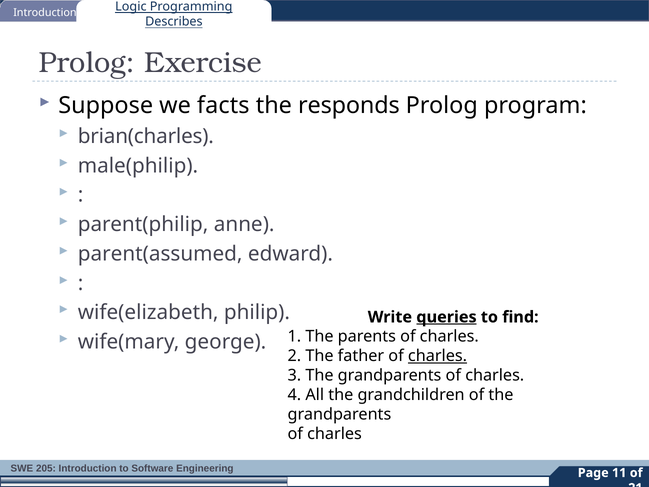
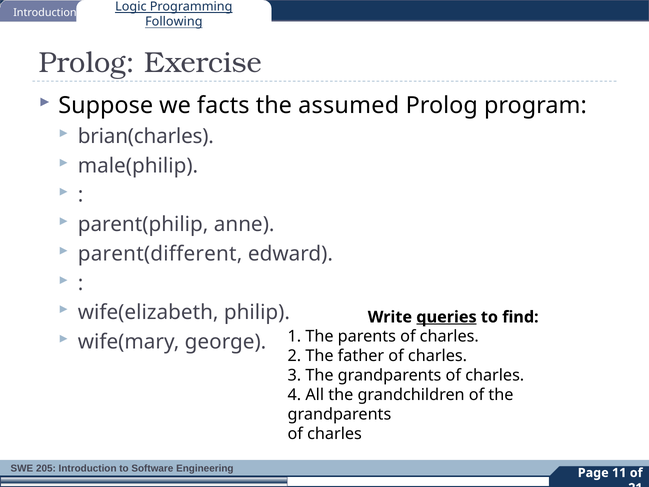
Describes: Describes -> Following
responds: responds -> assumed
parent(assumed: parent(assumed -> parent(different
charles at (438, 356) underline: present -> none
